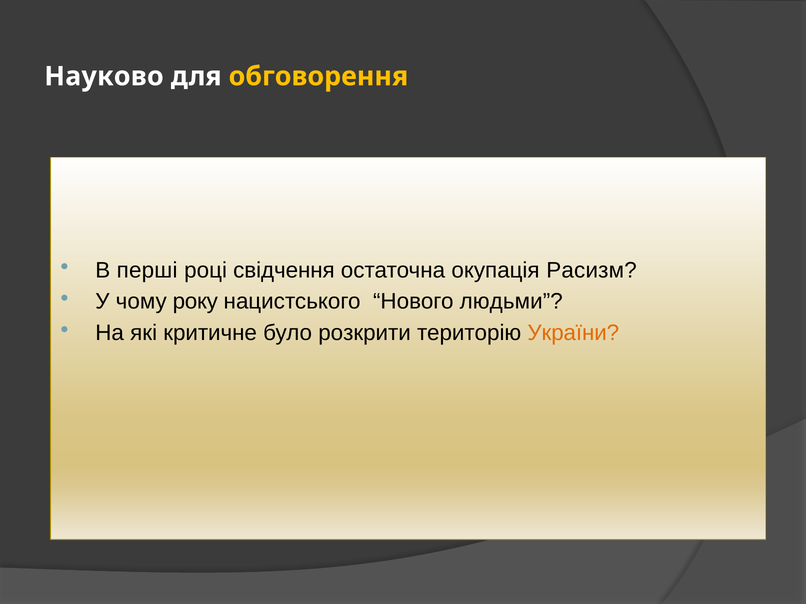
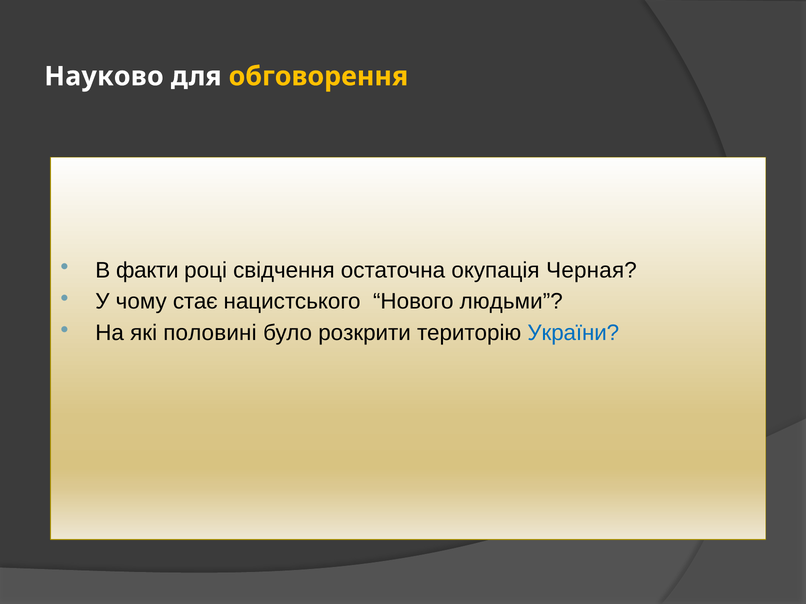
перші: перші -> факти
Расизм: Расизм -> Черная
року: року -> стає
критичне: критичне -> половині
України colour: orange -> blue
